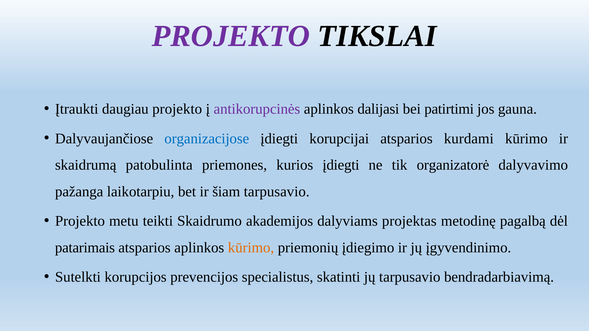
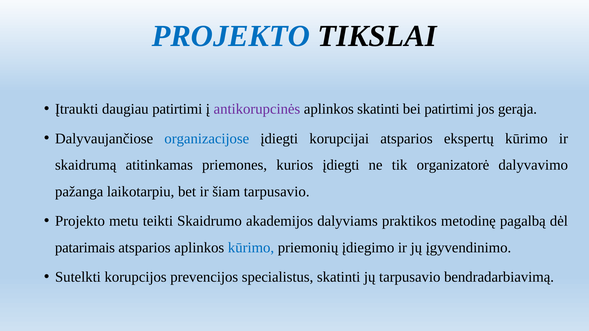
PROJEKTO at (231, 36) colour: purple -> blue
daugiau projekto: projekto -> patirtimi
aplinkos dalijasi: dalijasi -> skatinti
gauna: gauna -> gerąja
kurdami: kurdami -> ekspertų
patobulinta: patobulinta -> atitinkamas
projektas: projektas -> praktikos
kūrimo at (251, 248) colour: orange -> blue
